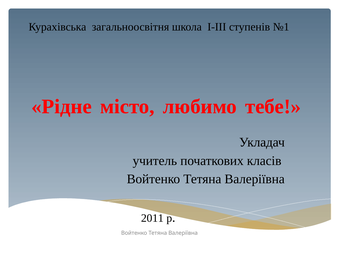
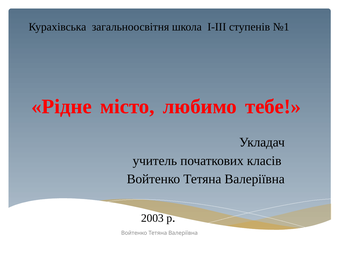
2011: 2011 -> 2003
